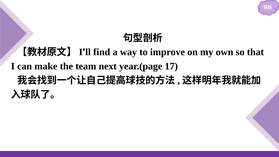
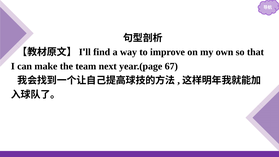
17: 17 -> 67
